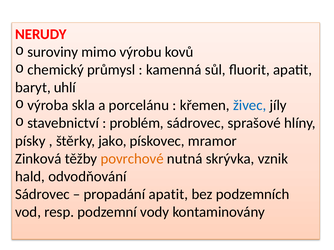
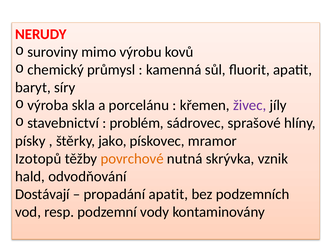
uhlí: uhlí -> síry
živec colour: blue -> purple
Zinková: Zinková -> Izotopů
Sádrovec at (42, 195): Sádrovec -> Dostávají
